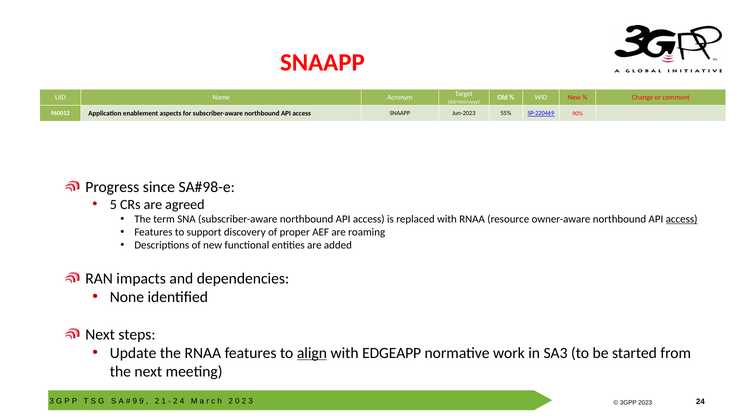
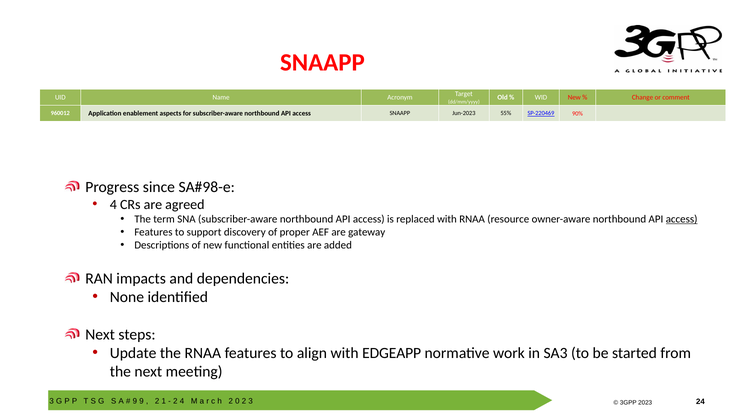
5 at (113, 205): 5 -> 4
roaming: roaming -> gateway
align underline: present -> none
